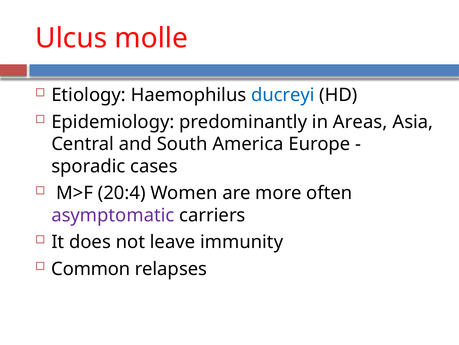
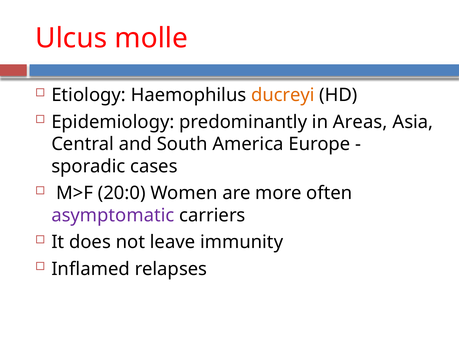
ducreyi colour: blue -> orange
20:4: 20:4 -> 20:0
Common: Common -> Inflamed
